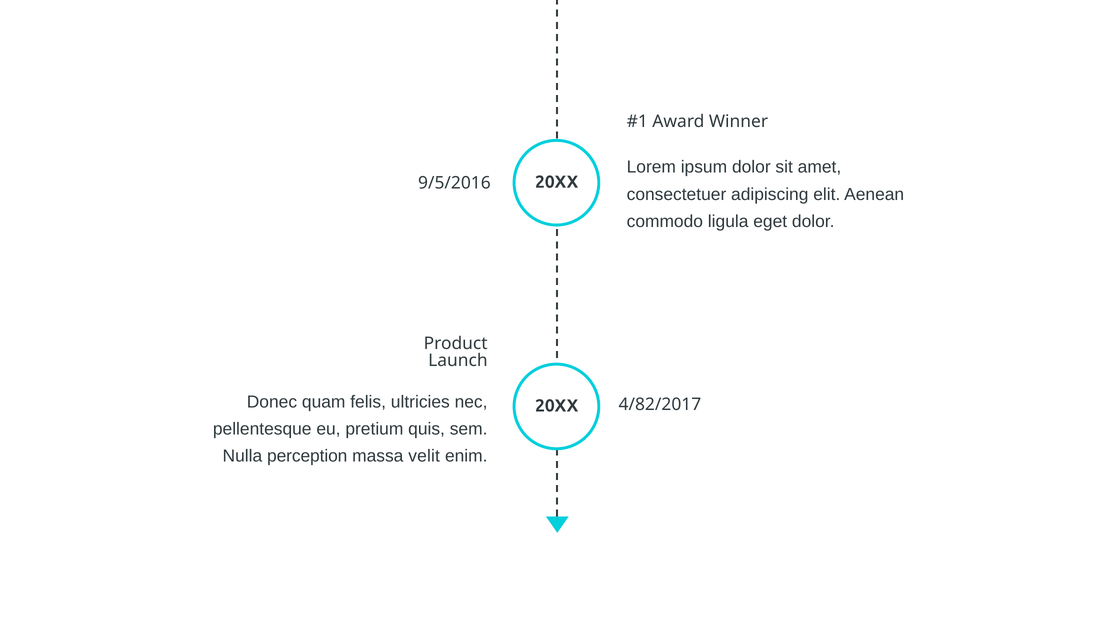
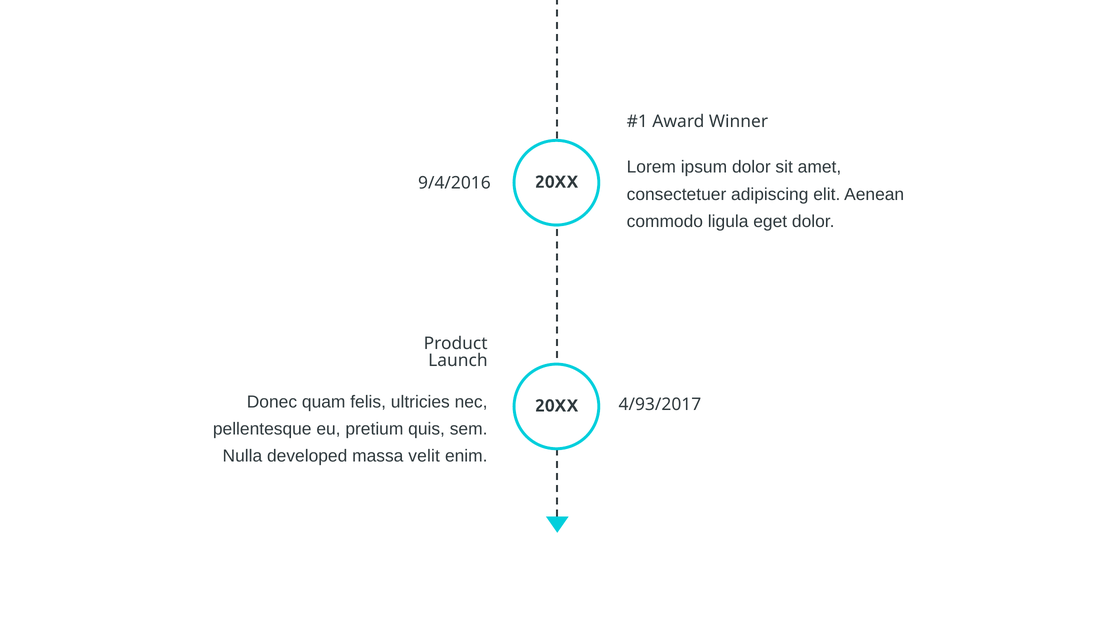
9/5/2016: 9/5/2016 -> 9/4/2016
4/82/2017: 4/82/2017 -> 4/93/2017
perception: perception -> developed
